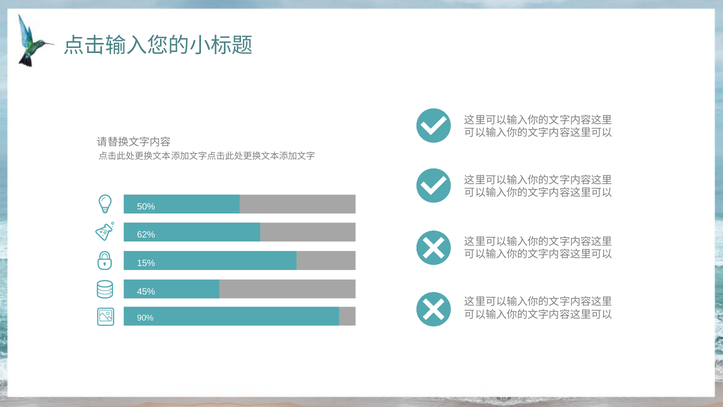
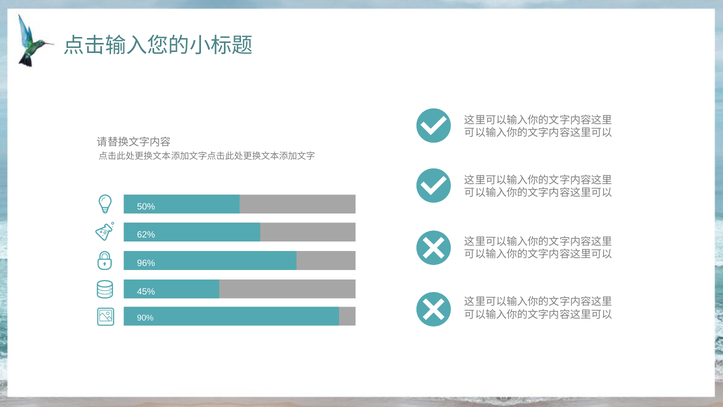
15%: 15% -> 96%
